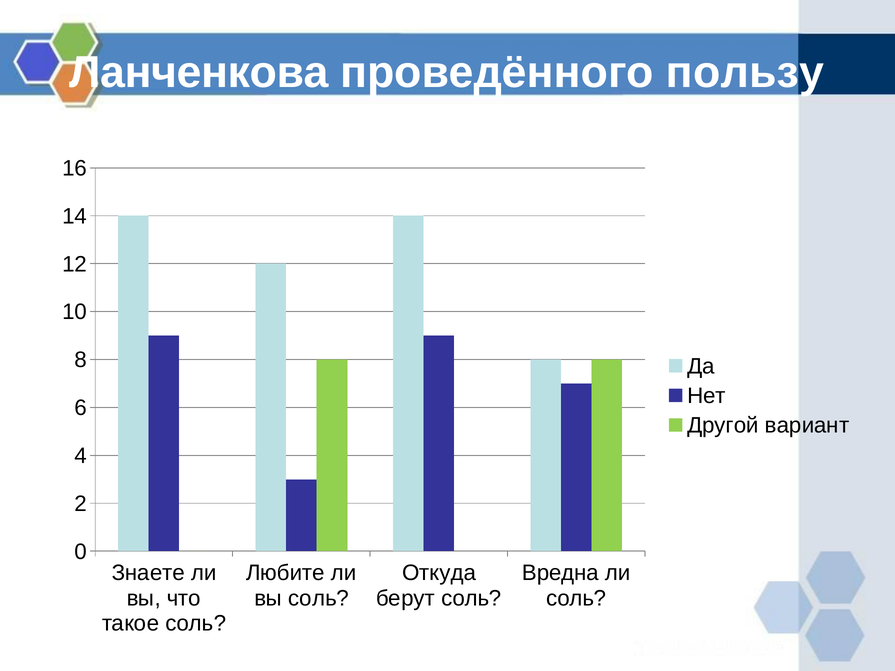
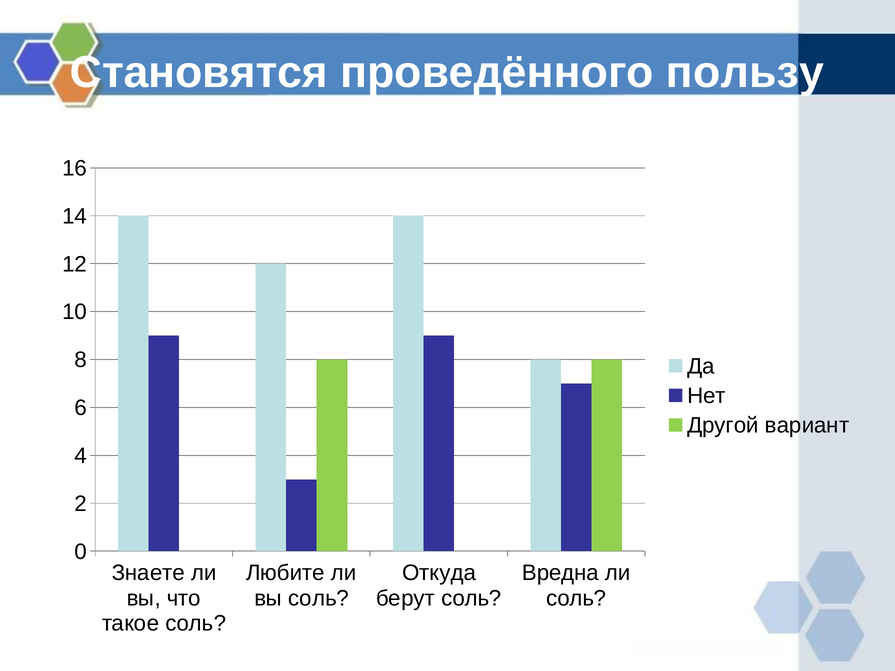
Ланченкова: Ланченкова -> Становятся
